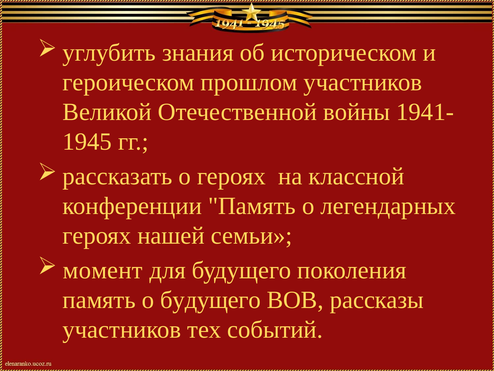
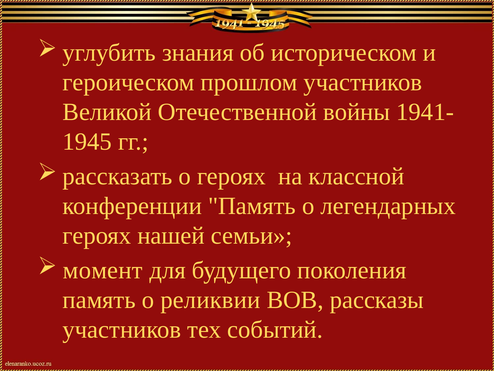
о будущего: будущего -> реликвии
